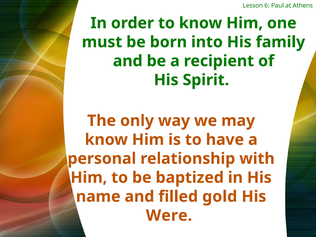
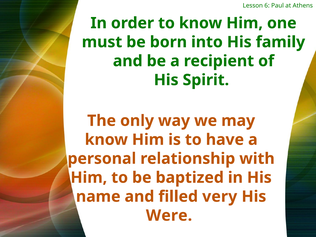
gold: gold -> very
